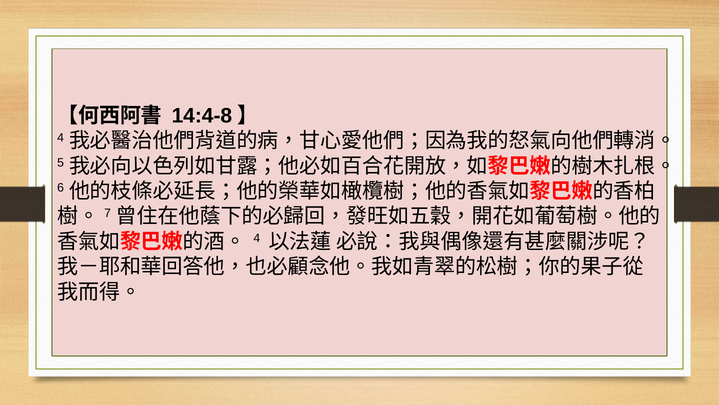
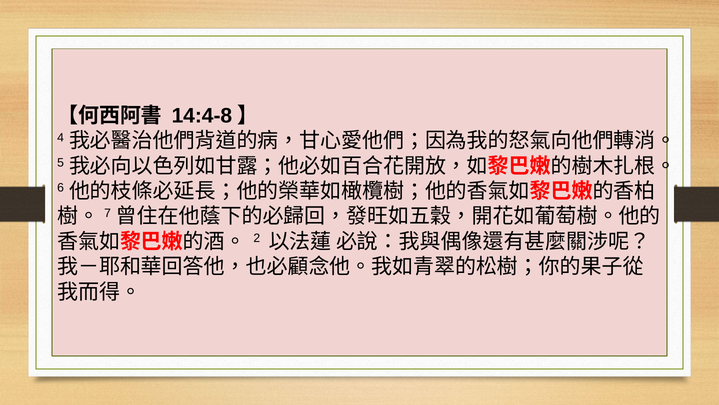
4 at (257, 238): 4 -> 2
